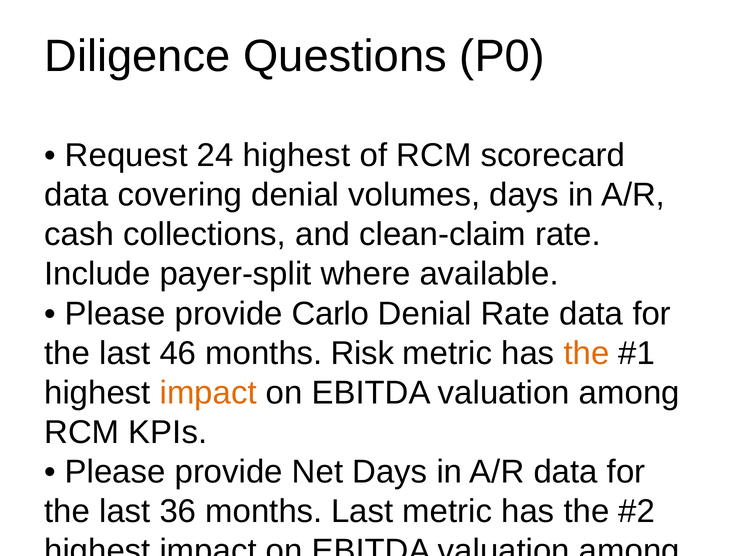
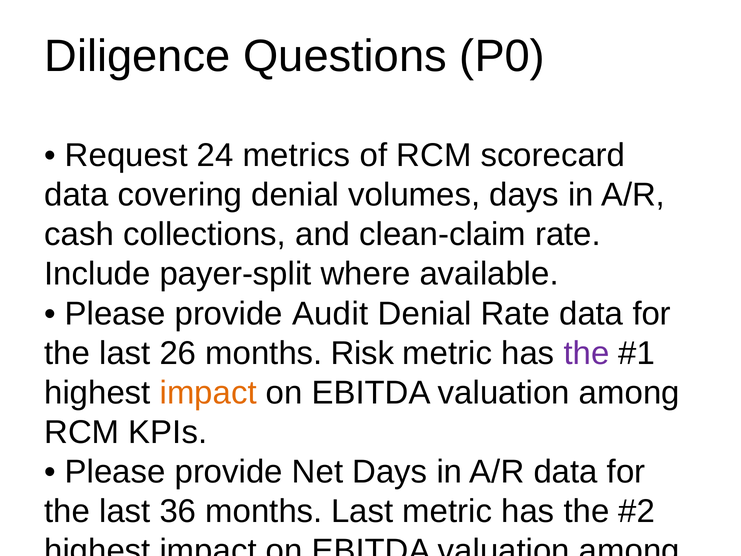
24 highest: highest -> metrics
Carlo: Carlo -> Audit
46: 46 -> 26
the at (586, 353) colour: orange -> purple
